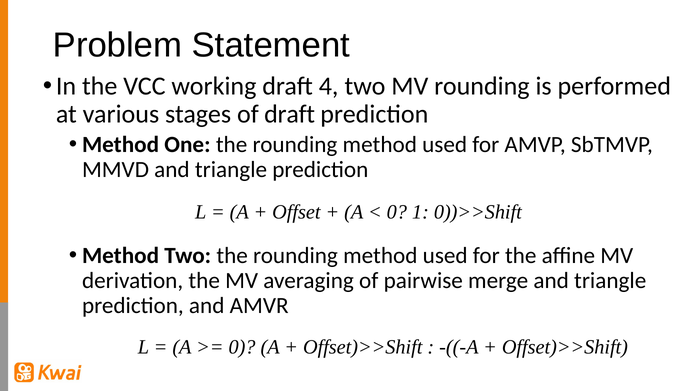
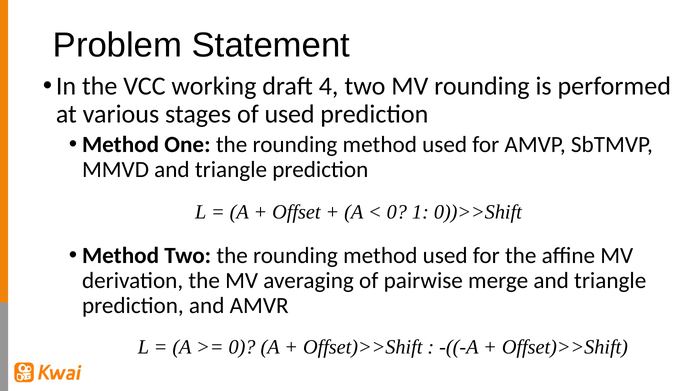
of draft: draft -> used
